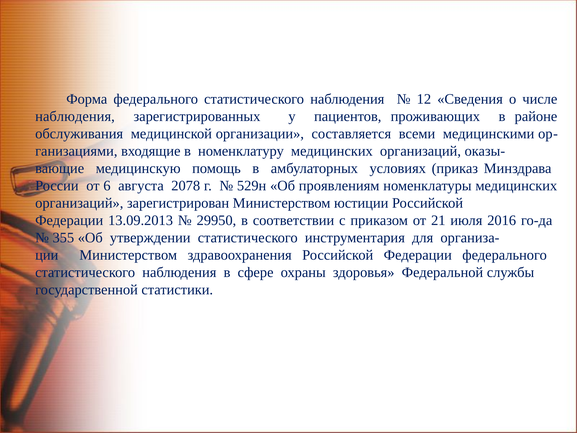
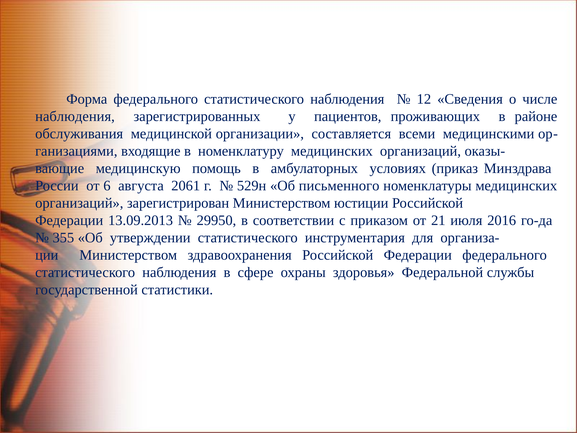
2078: 2078 -> 2061
проявлениям: проявлениям -> письменного
